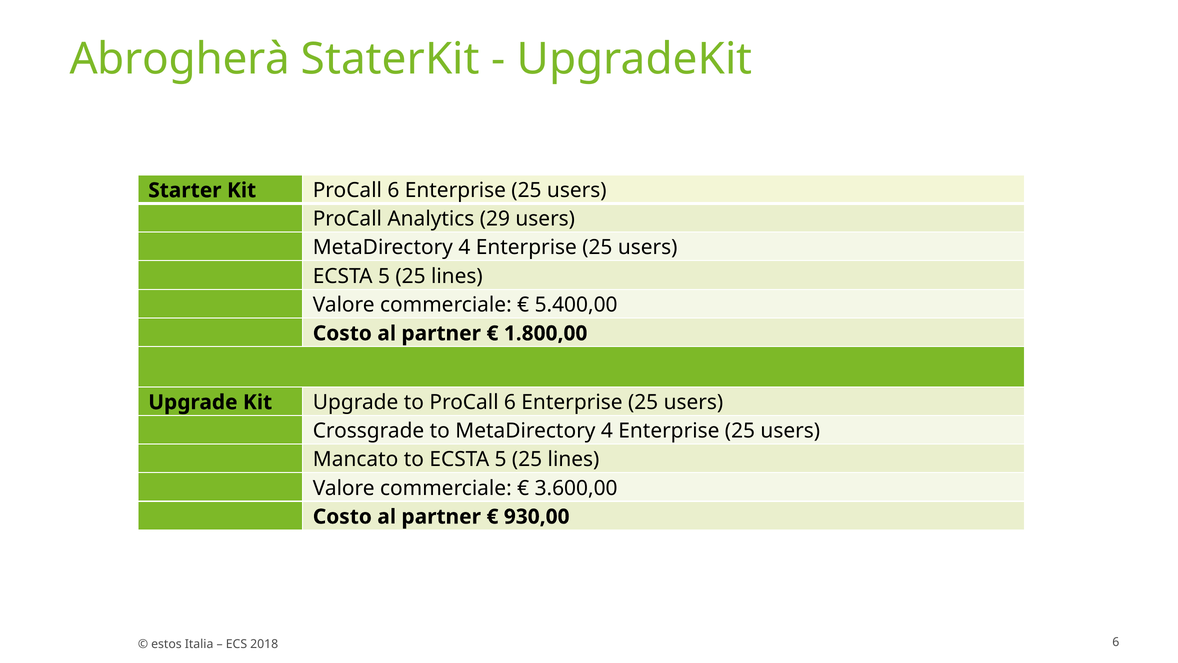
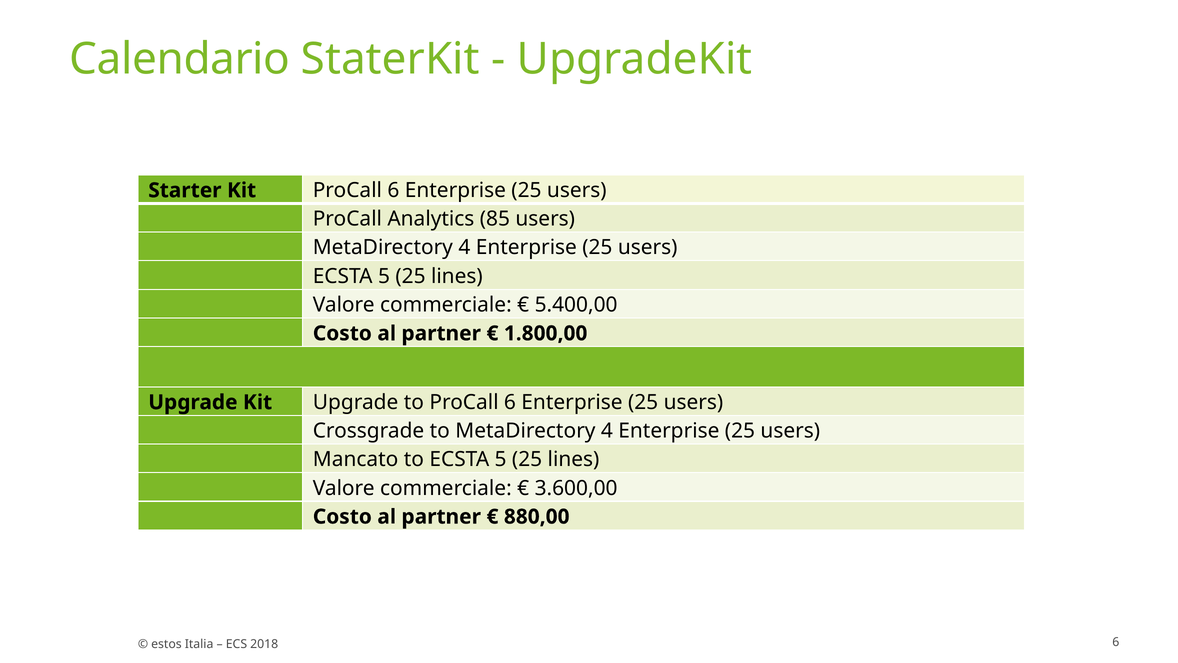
Abrogherà: Abrogherà -> Calendario
29: 29 -> 85
930,00: 930,00 -> 880,00
